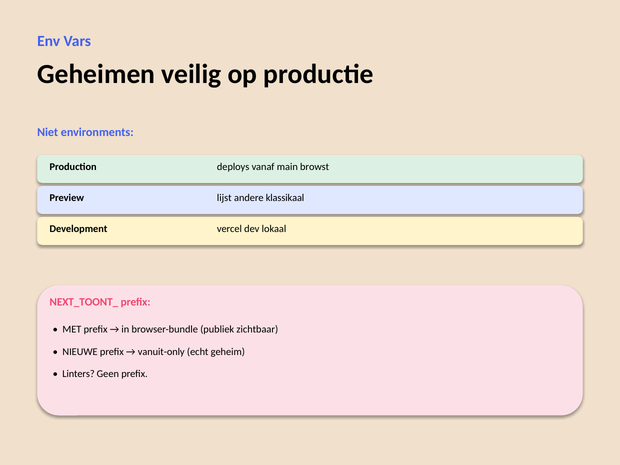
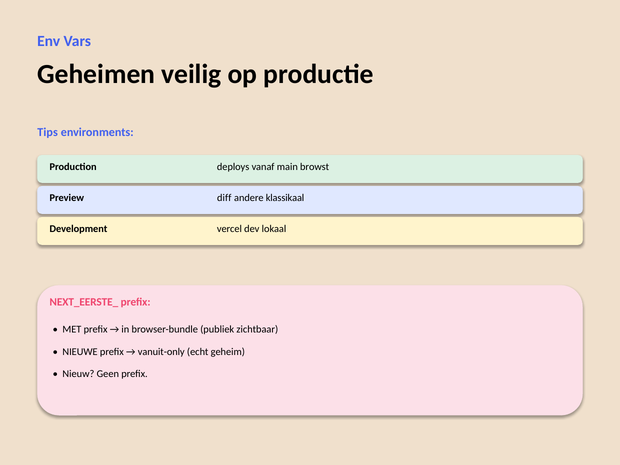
Niet: Niet -> Tips
lijst: lijst -> diff
NEXT_TOONT_: NEXT_TOONT_ -> NEXT_EERSTE_
Linters: Linters -> Nieuw
